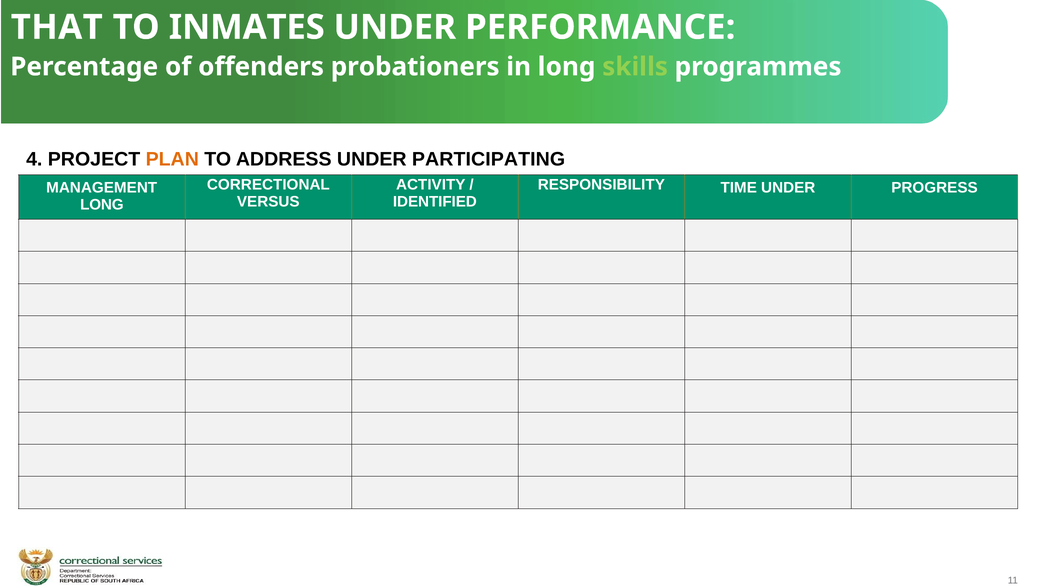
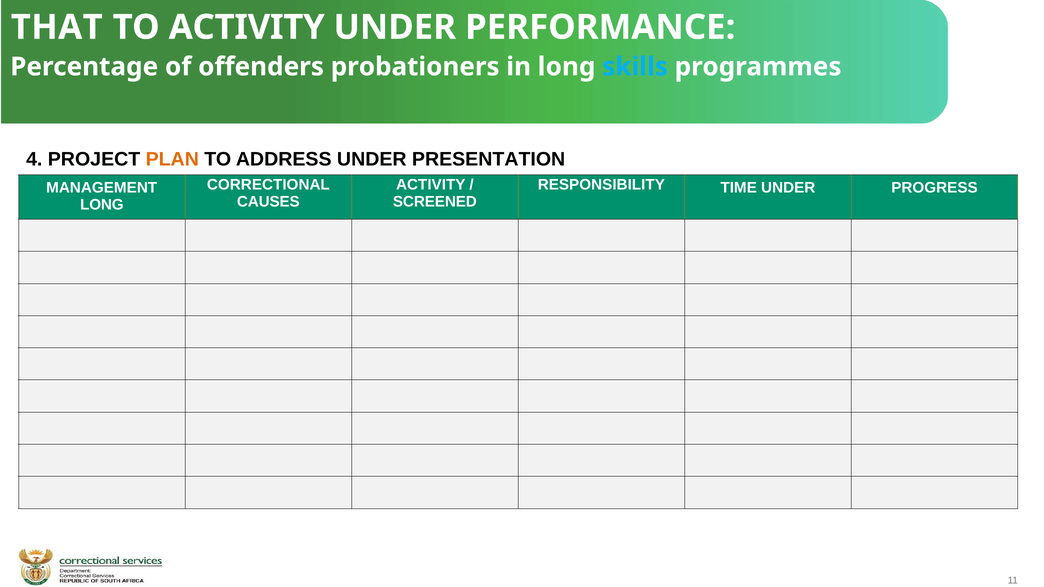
TO INMATES: INMATES -> ACTIVITY
skills colour: light green -> light blue
PARTICIPATING: PARTICIPATING -> PRESENTATION
VERSUS: VERSUS -> CAUSES
IDENTIFIED: IDENTIFIED -> SCREENED
